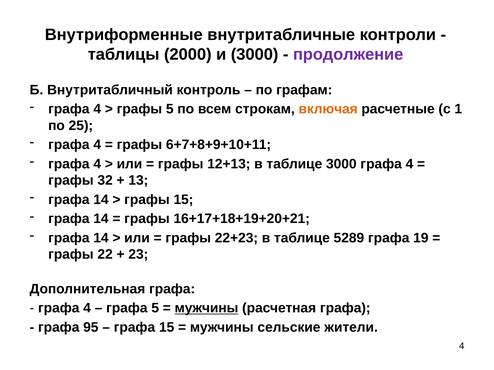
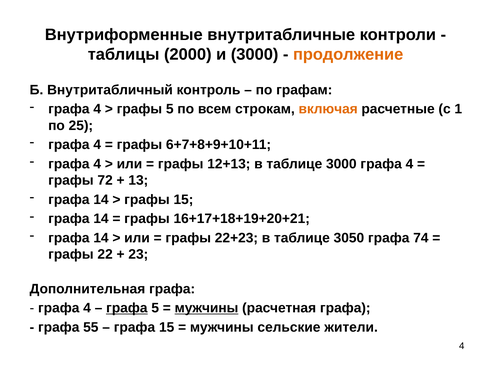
продолжение colour: purple -> orange
32: 32 -> 72
5289: 5289 -> 3050
19: 19 -> 74
графа at (127, 308) underline: none -> present
95: 95 -> 55
